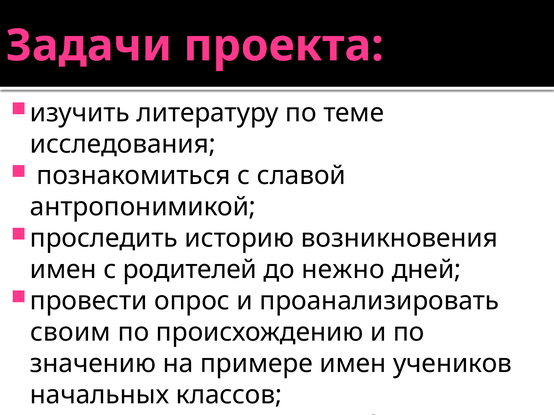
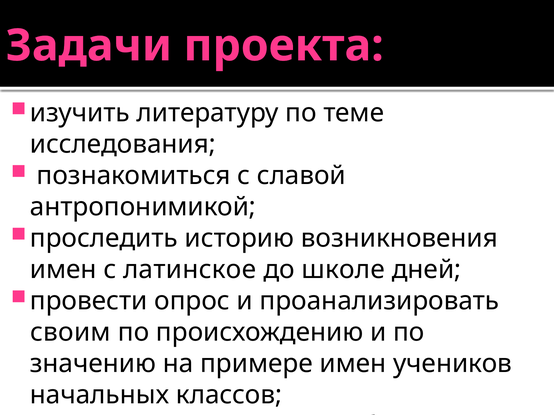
с родителей: родителей -> латинское
нежно: нежно -> школе
